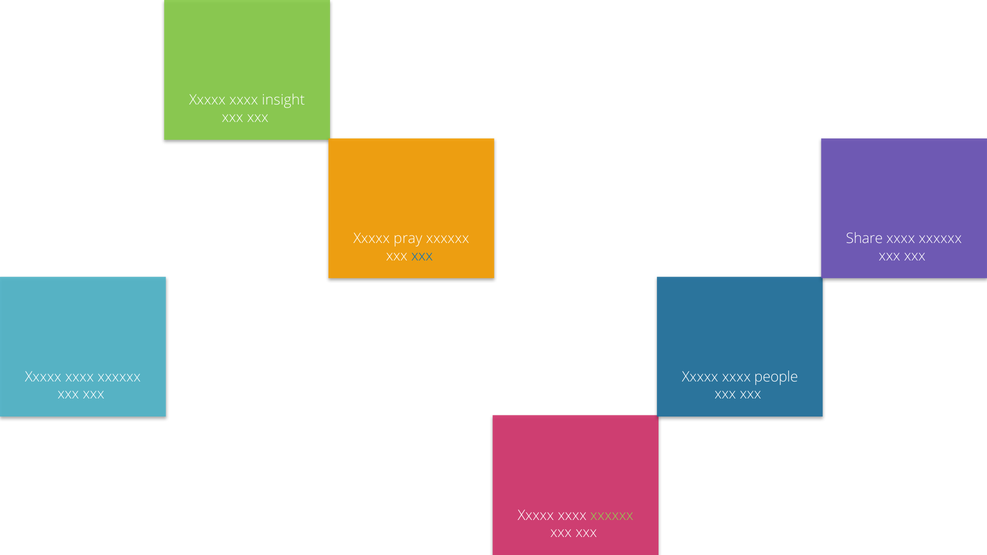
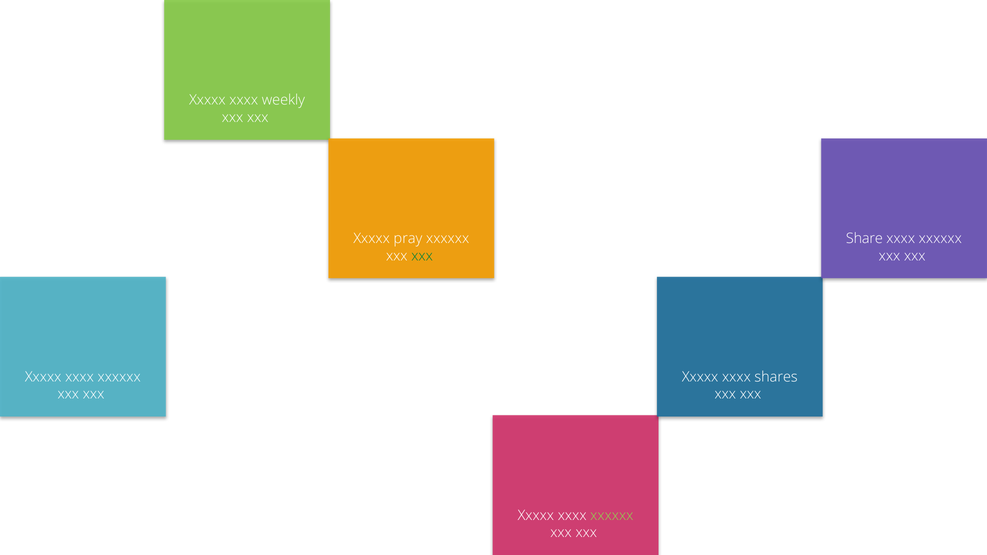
insight: insight -> weekly
xxx at (422, 256) colour: blue -> green
people: people -> shares
